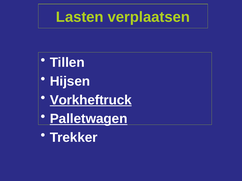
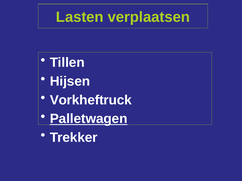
Vorkheftruck underline: present -> none
